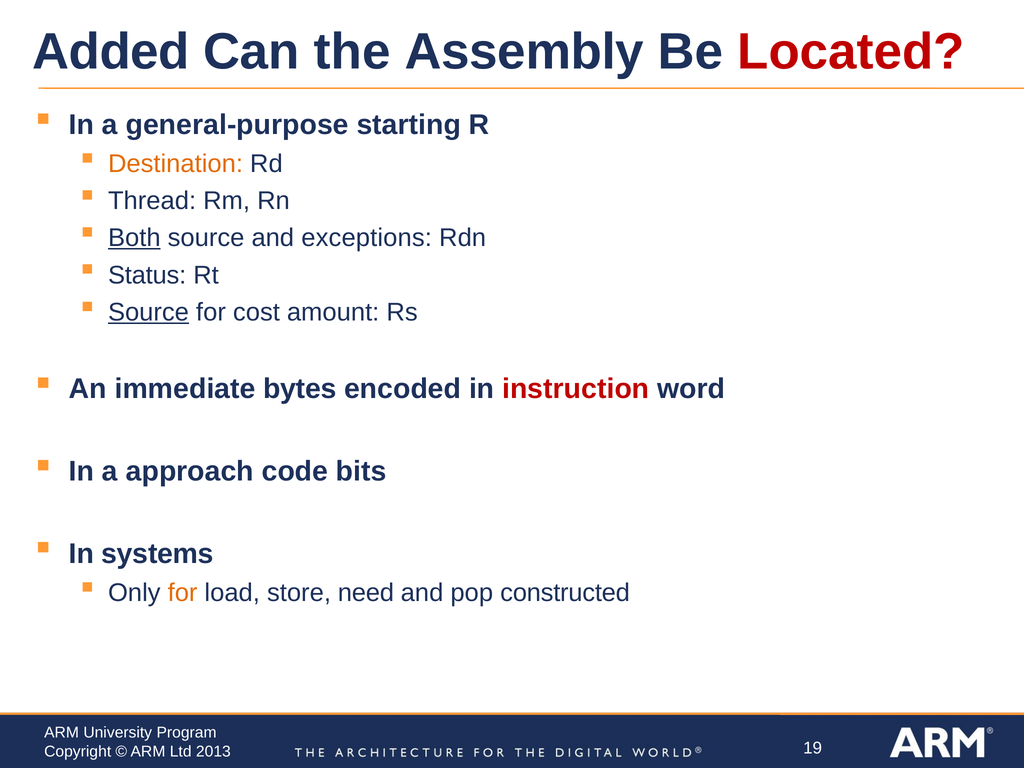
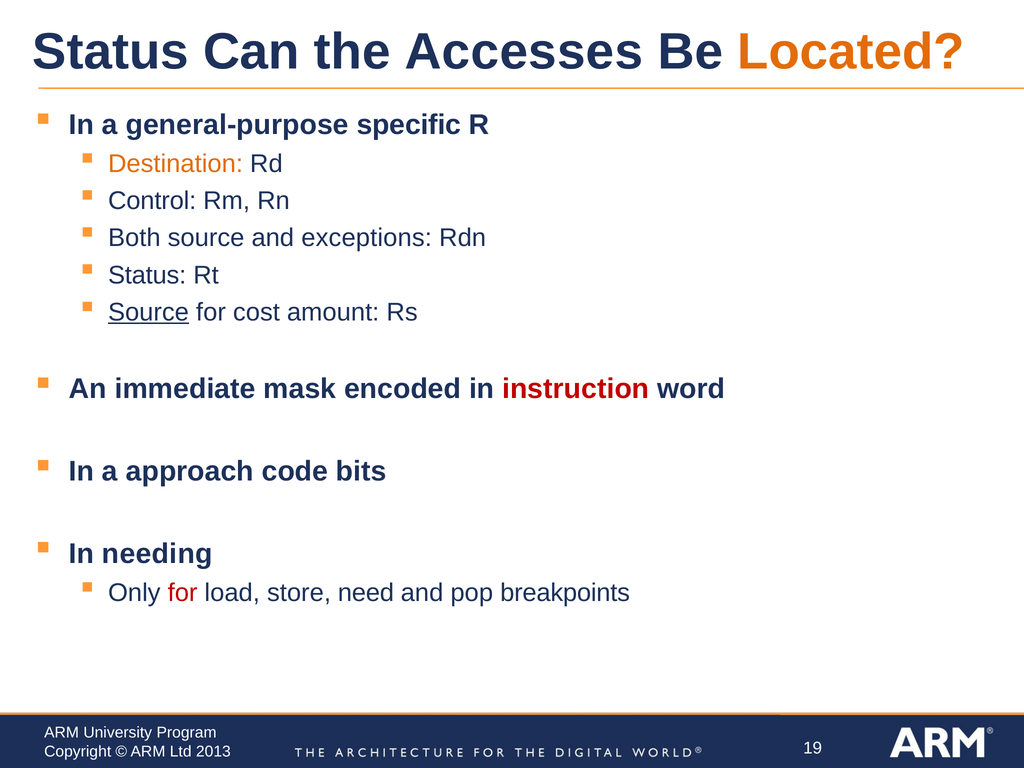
Added at (111, 52): Added -> Status
Assembly: Assembly -> Accesses
Located colour: red -> orange
starting: starting -> specific
Thread: Thread -> Control
Both underline: present -> none
bytes: bytes -> mask
systems: systems -> needing
for at (183, 593) colour: orange -> red
constructed: constructed -> breakpoints
